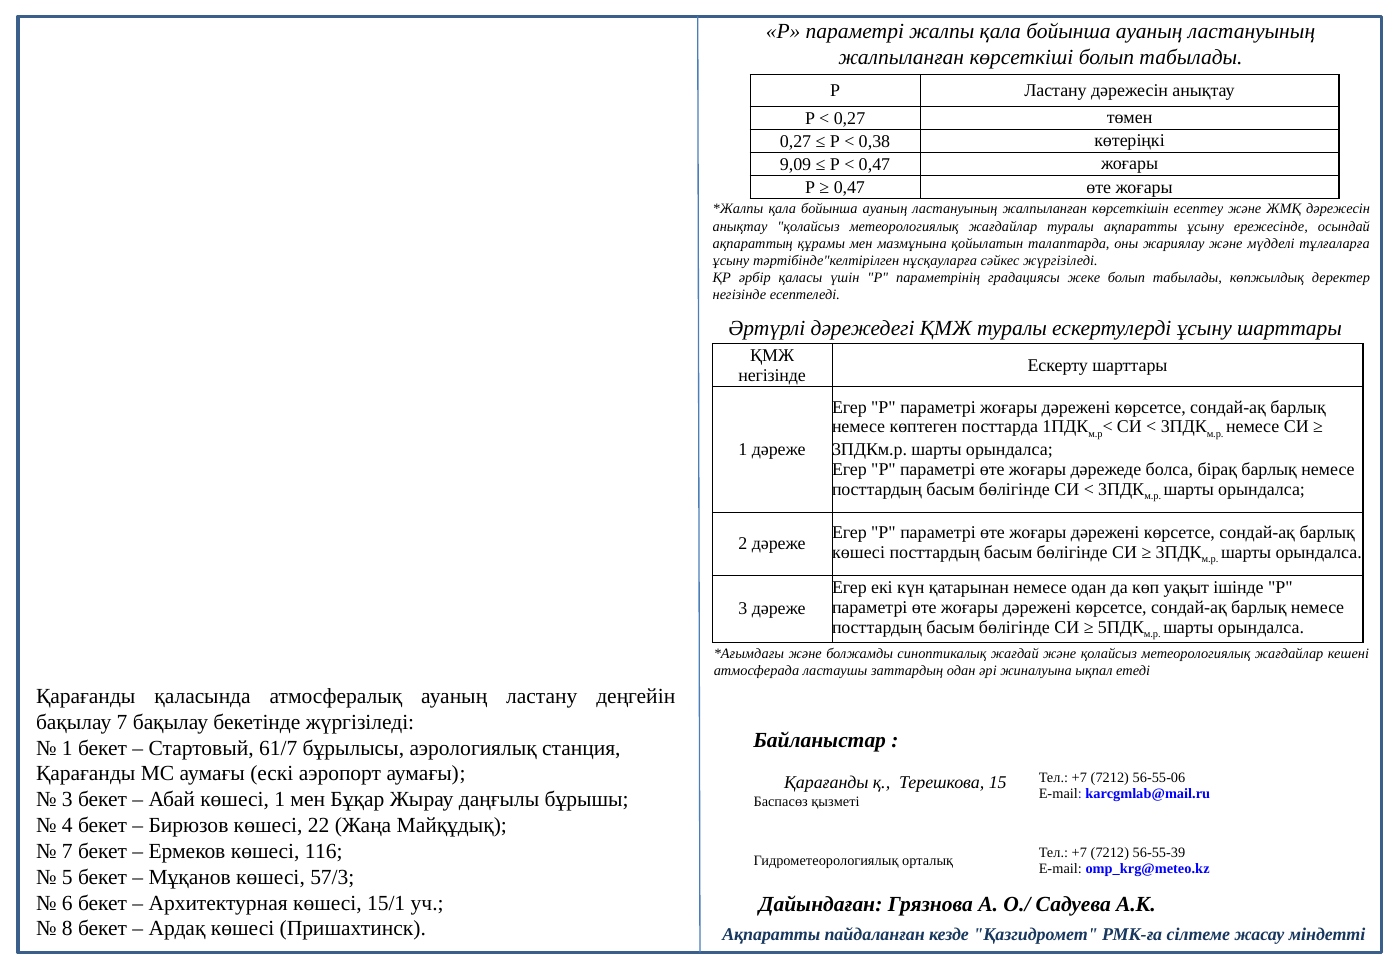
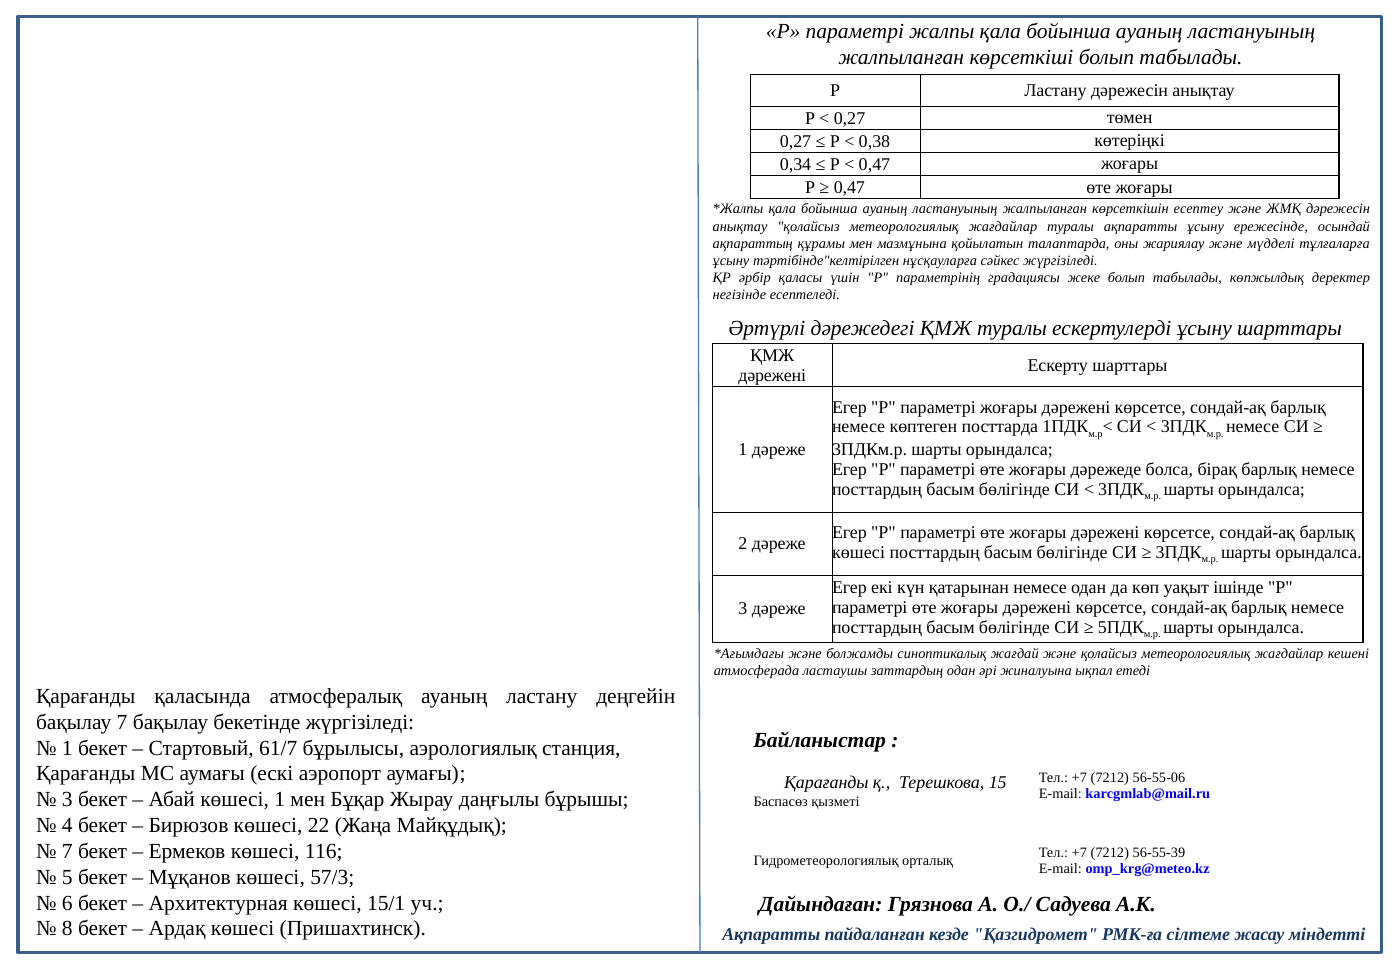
9,09: 9,09 -> 0,34
негізінде at (772, 375): негізінде -> дәрежені
